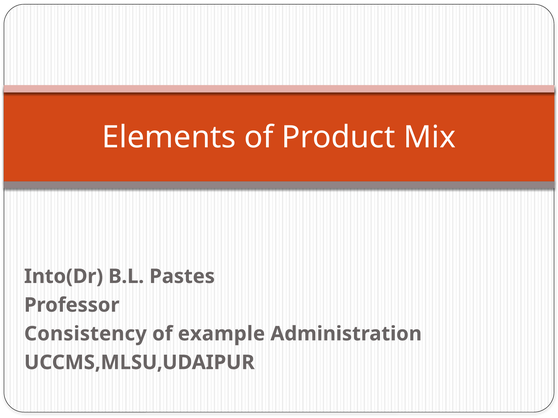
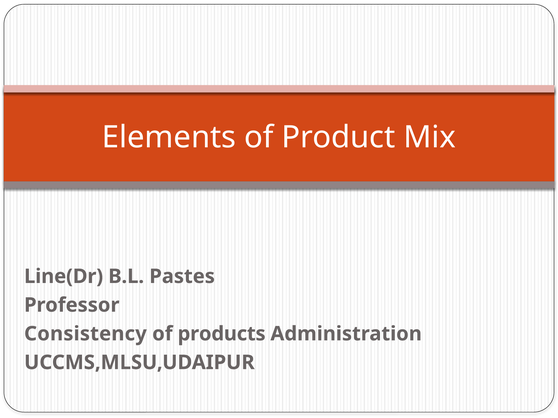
Into(Dr: Into(Dr -> Line(Dr
example: example -> products
